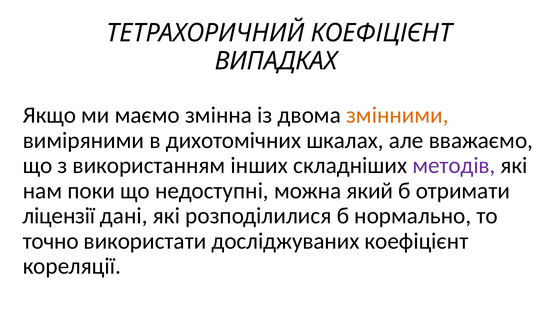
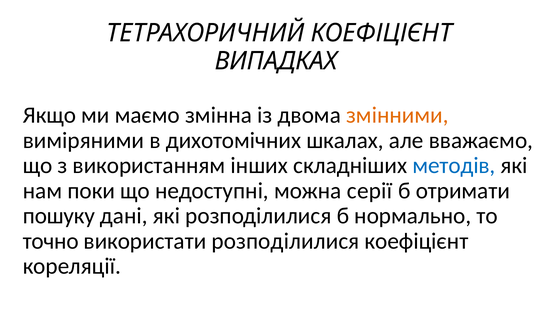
методів colour: purple -> blue
який: який -> серії
ліцензії: ліцензії -> пошуку
використати досліджуваних: досліджуваних -> розподілилися
